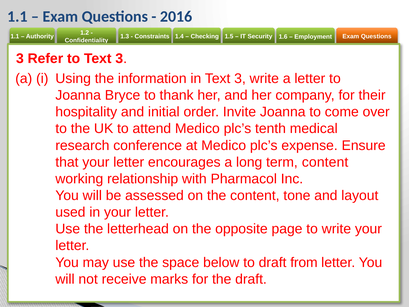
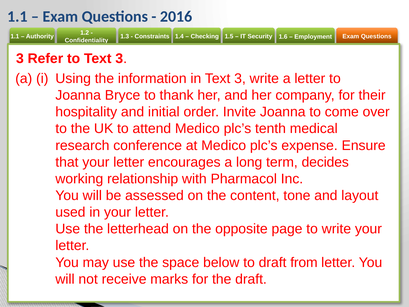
term content: content -> decides
